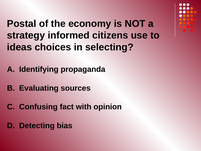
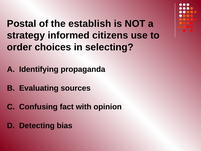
economy: economy -> establish
ideas: ideas -> order
